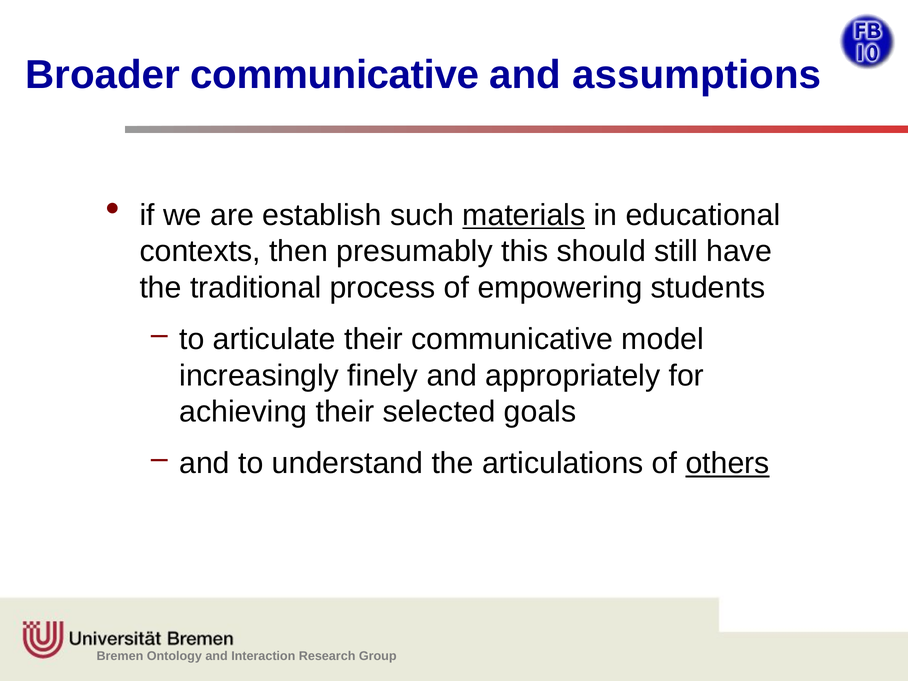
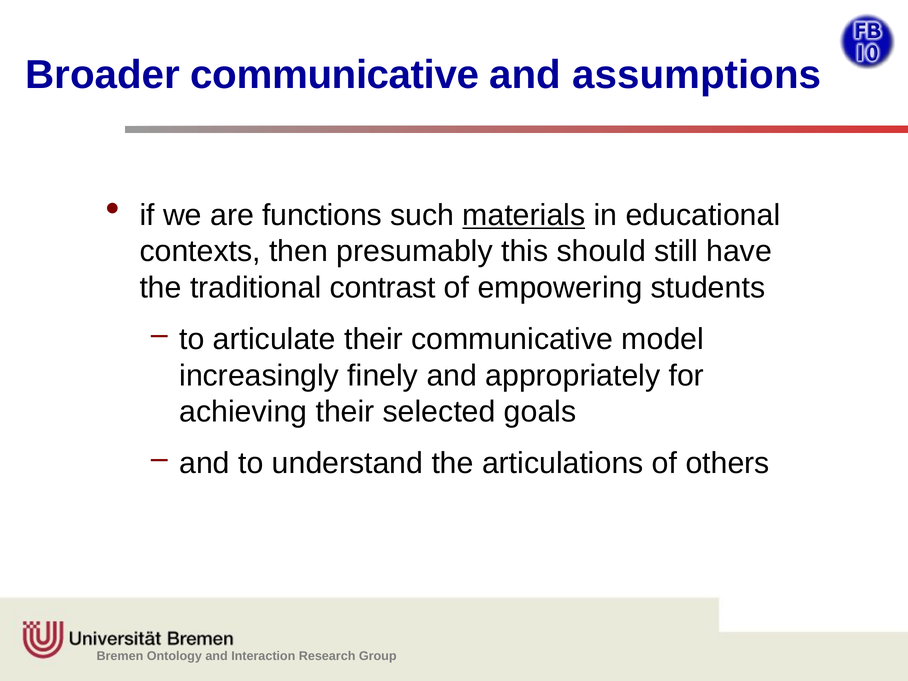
establish: establish -> functions
process: process -> contrast
others underline: present -> none
